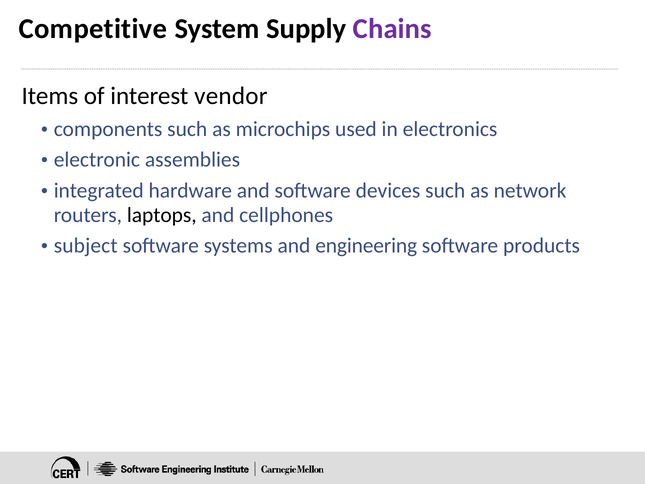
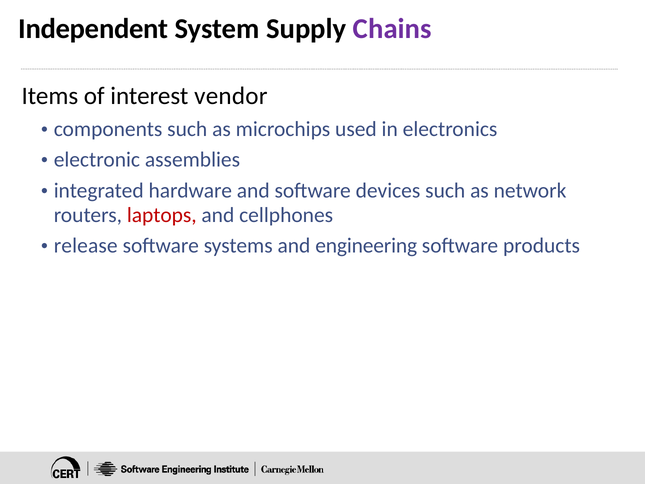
Competitive: Competitive -> Independent
laptops colour: black -> red
subject: subject -> release
